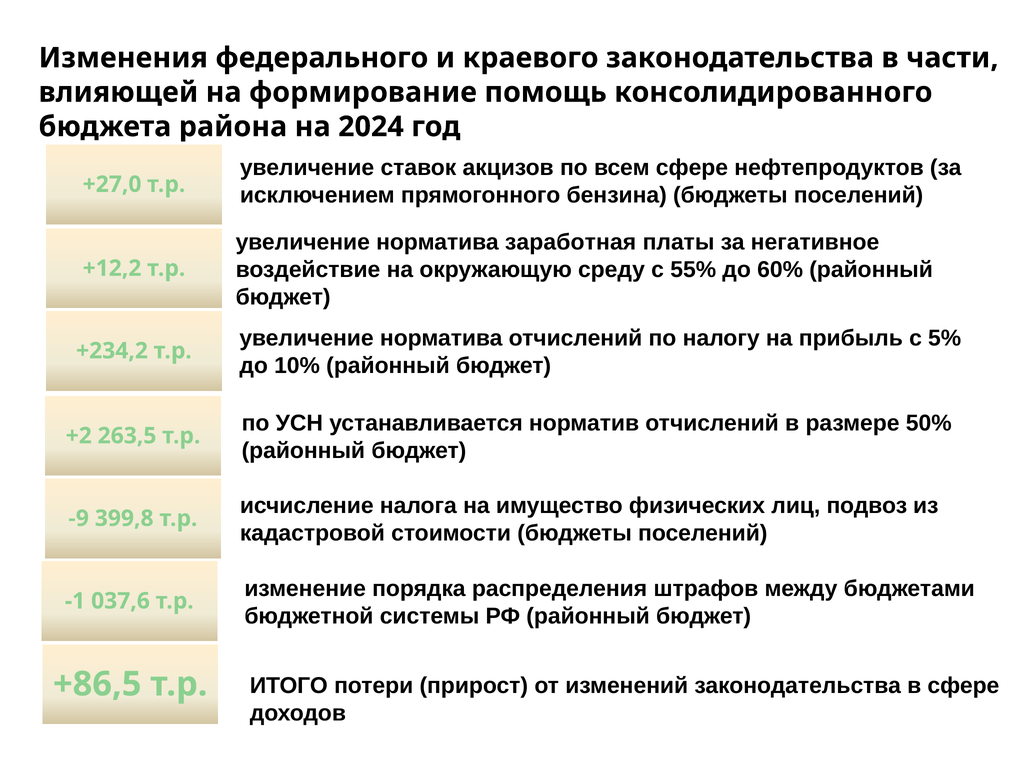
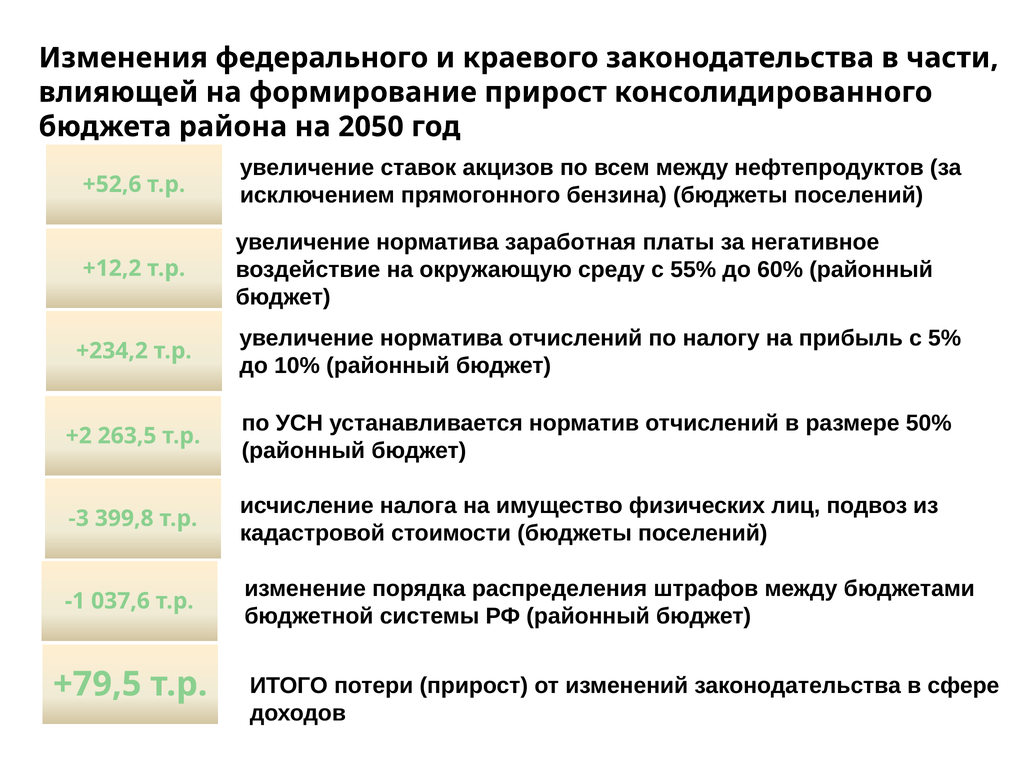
формирование помощь: помощь -> прирост
2024: 2024 -> 2050
всем сфере: сфере -> между
+27,0: +27,0 -> +52,6
-9: -9 -> -3
+86,5: +86,5 -> +79,5
